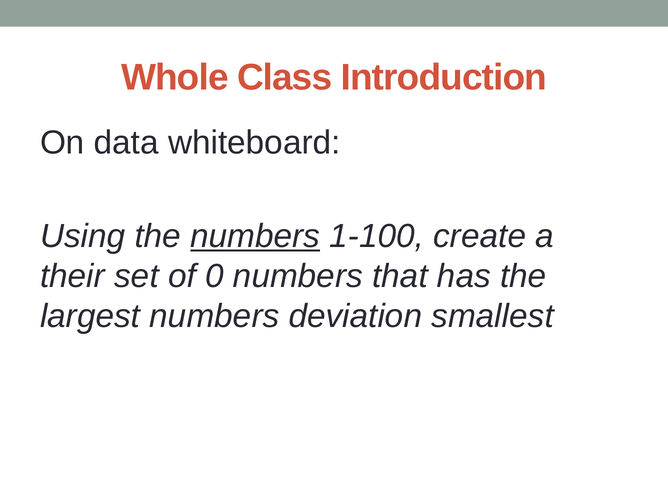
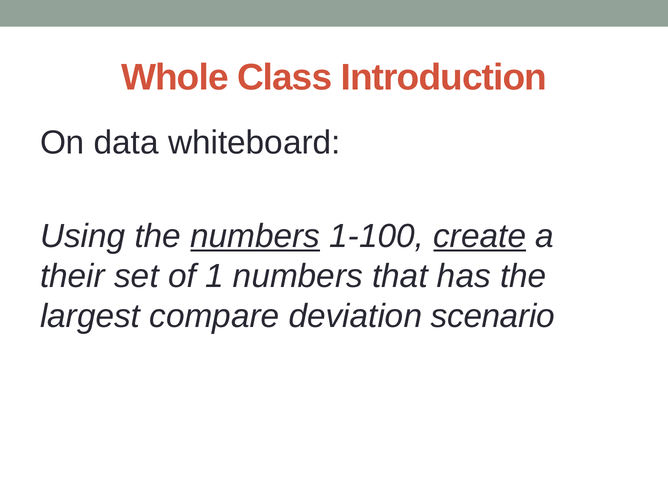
create underline: none -> present
0: 0 -> 1
largest numbers: numbers -> compare
smallest: smallest -> scenario
